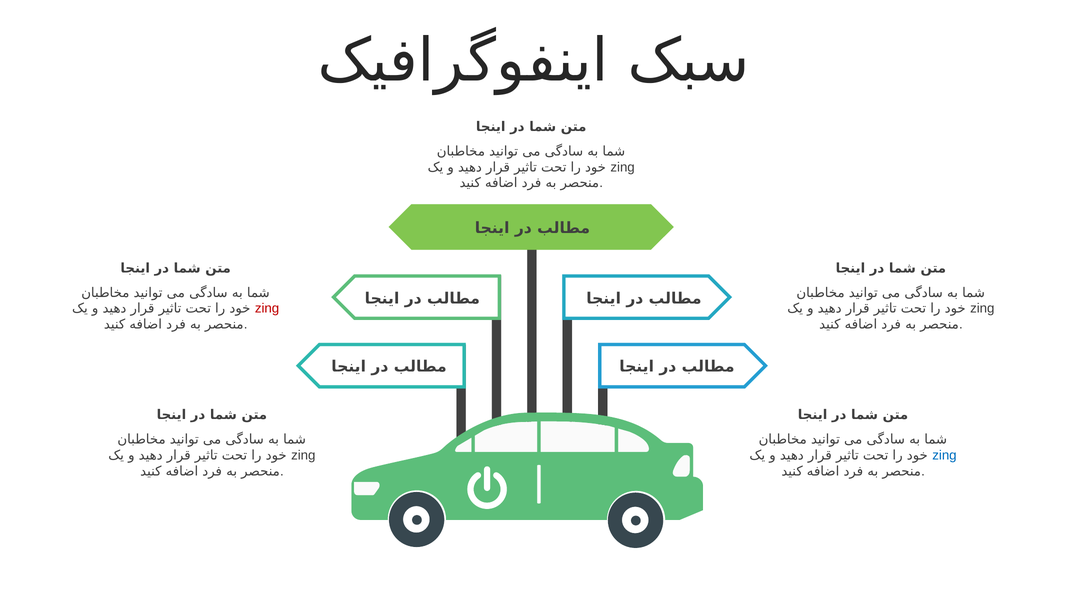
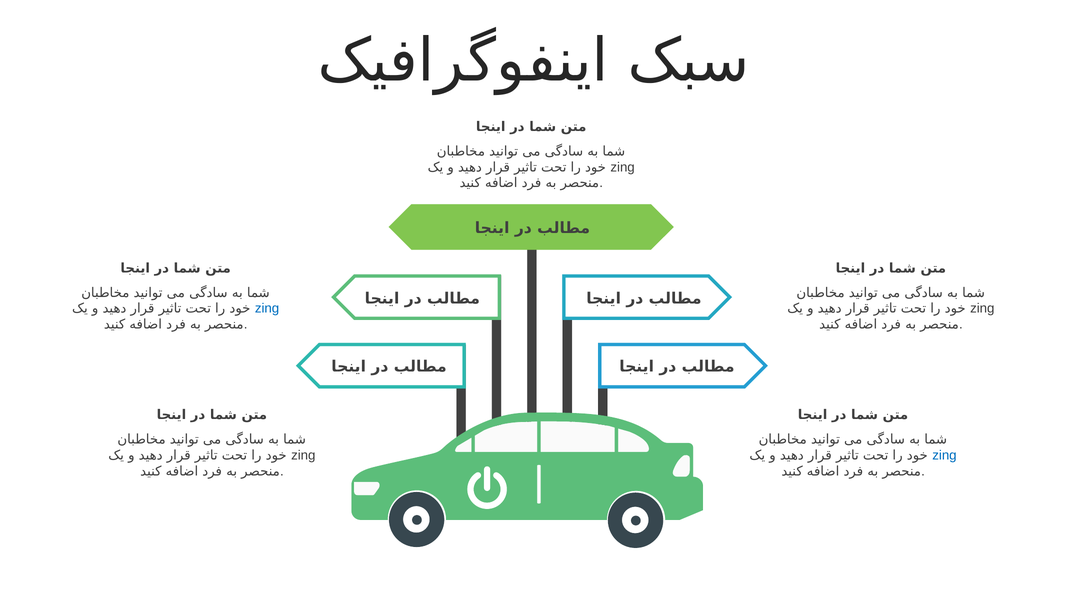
zing at (267, 309) colour: red -> blue
